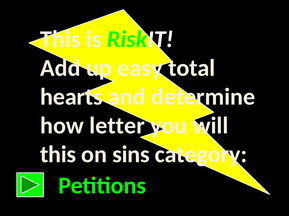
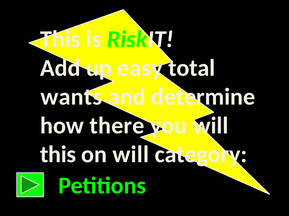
hearts: hearts -> wants
letter: letter -> there
on sins: sins -> will
